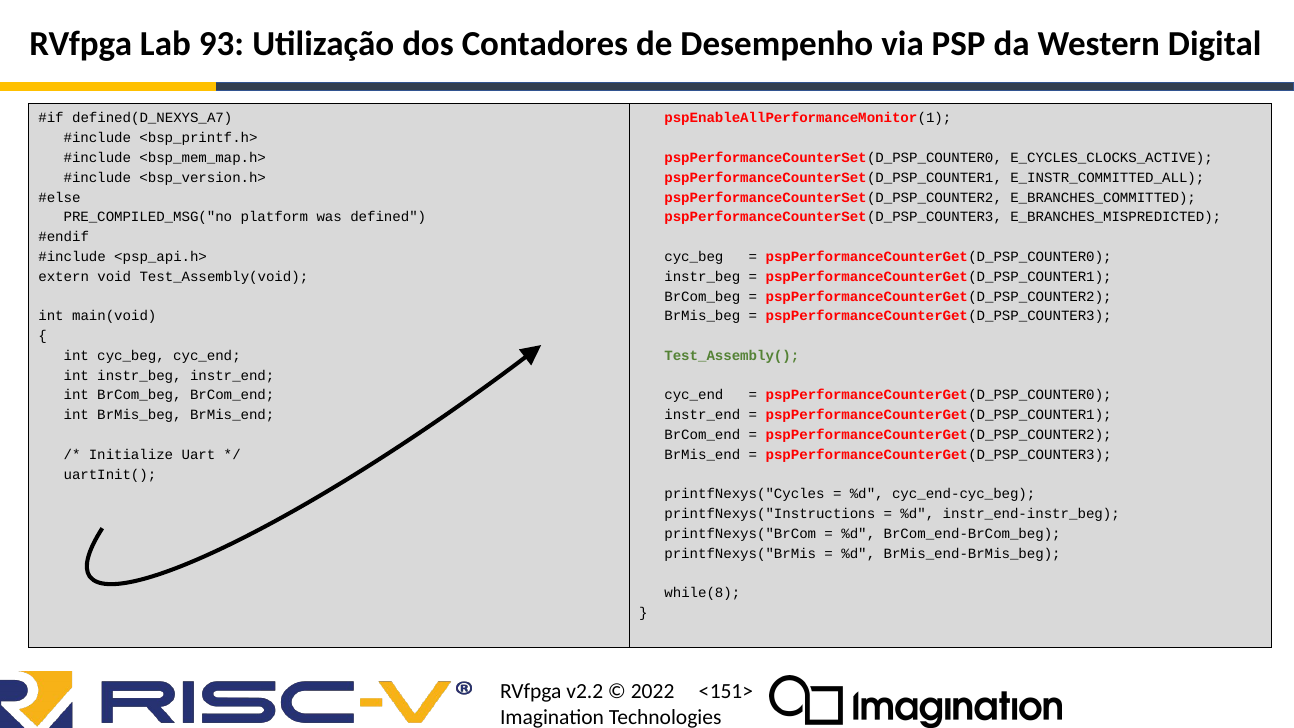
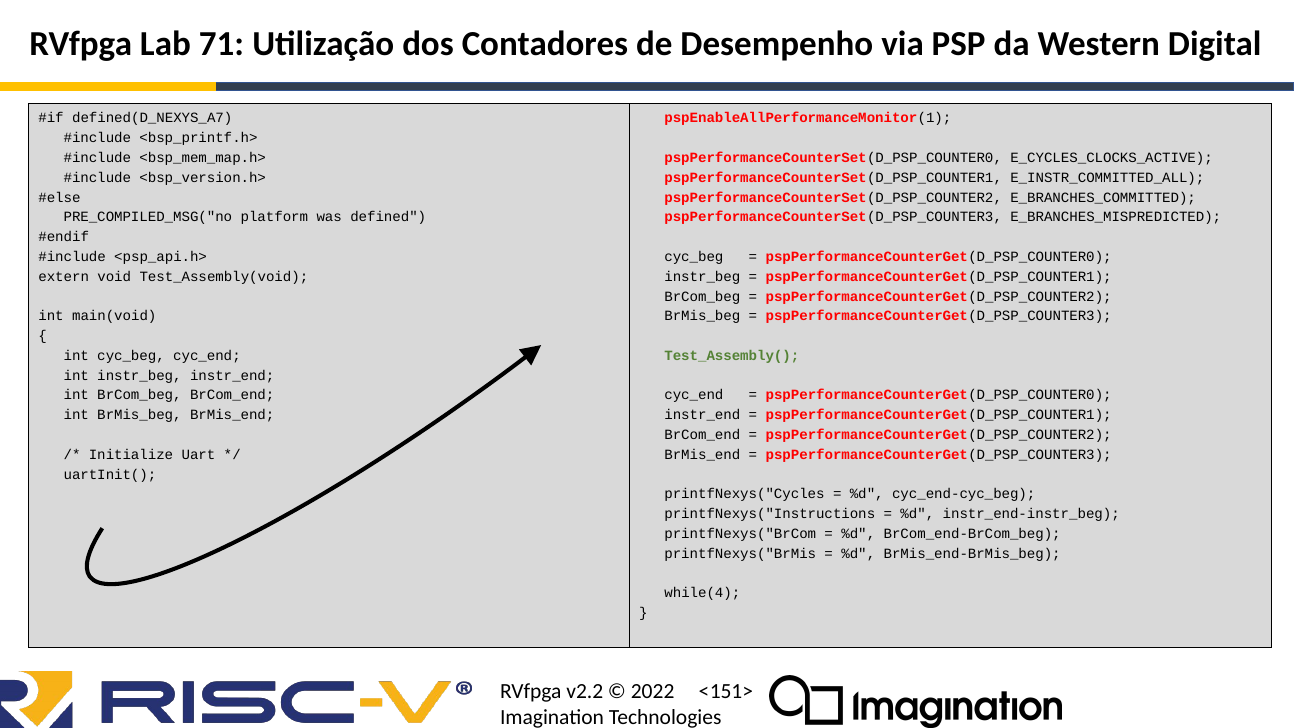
93: 93 -> 71
while(8: while(8 -> while(4
